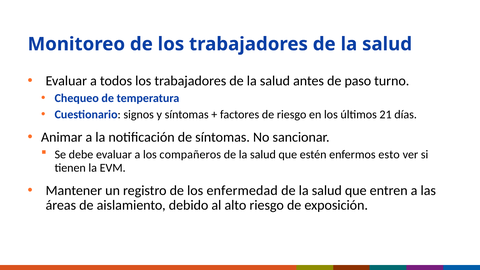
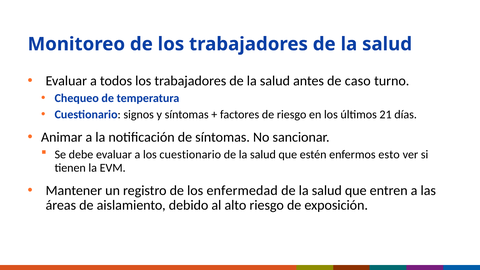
paso: paso -> caso
los compañeros: compañeros -> cuestionario
